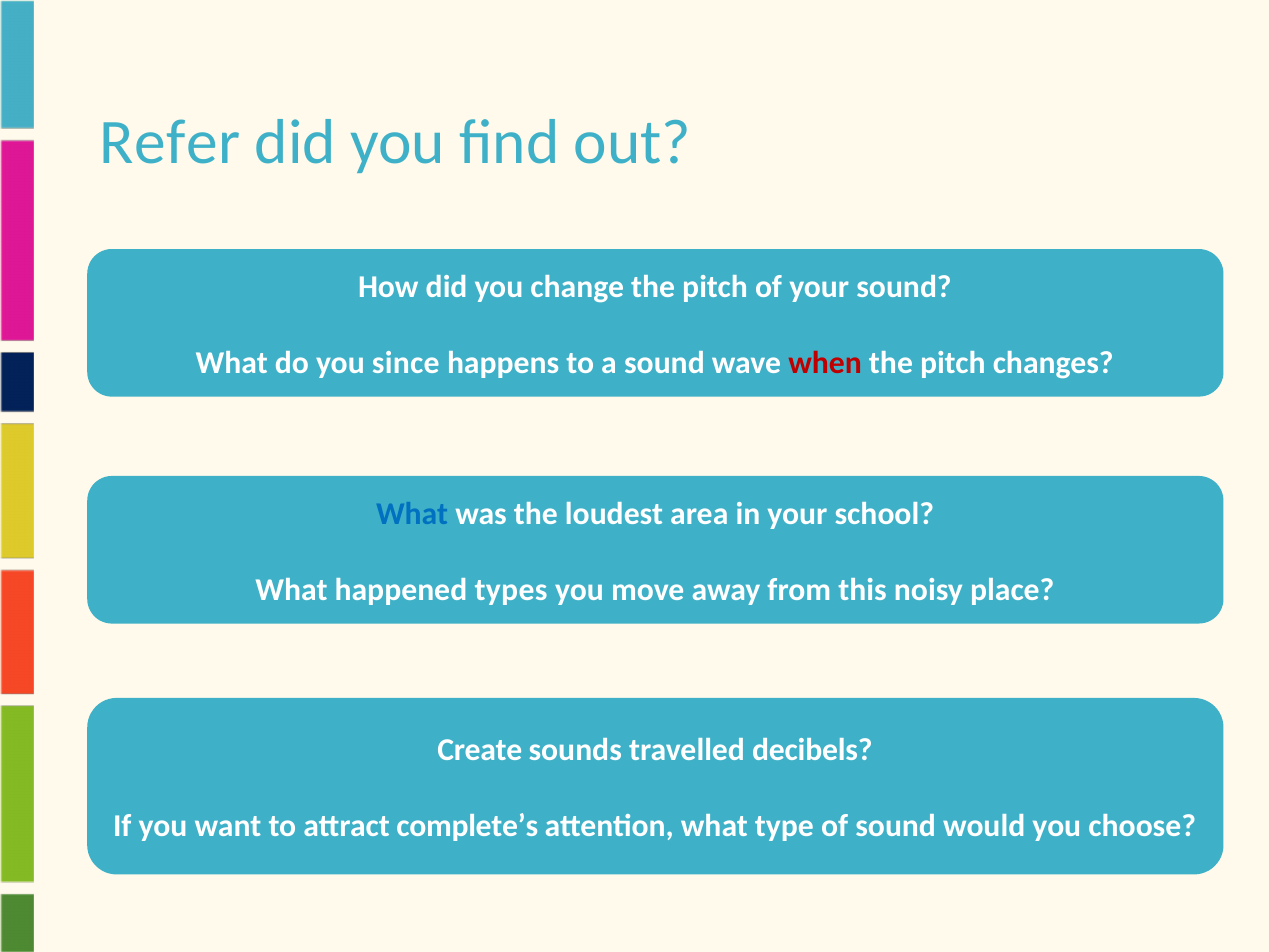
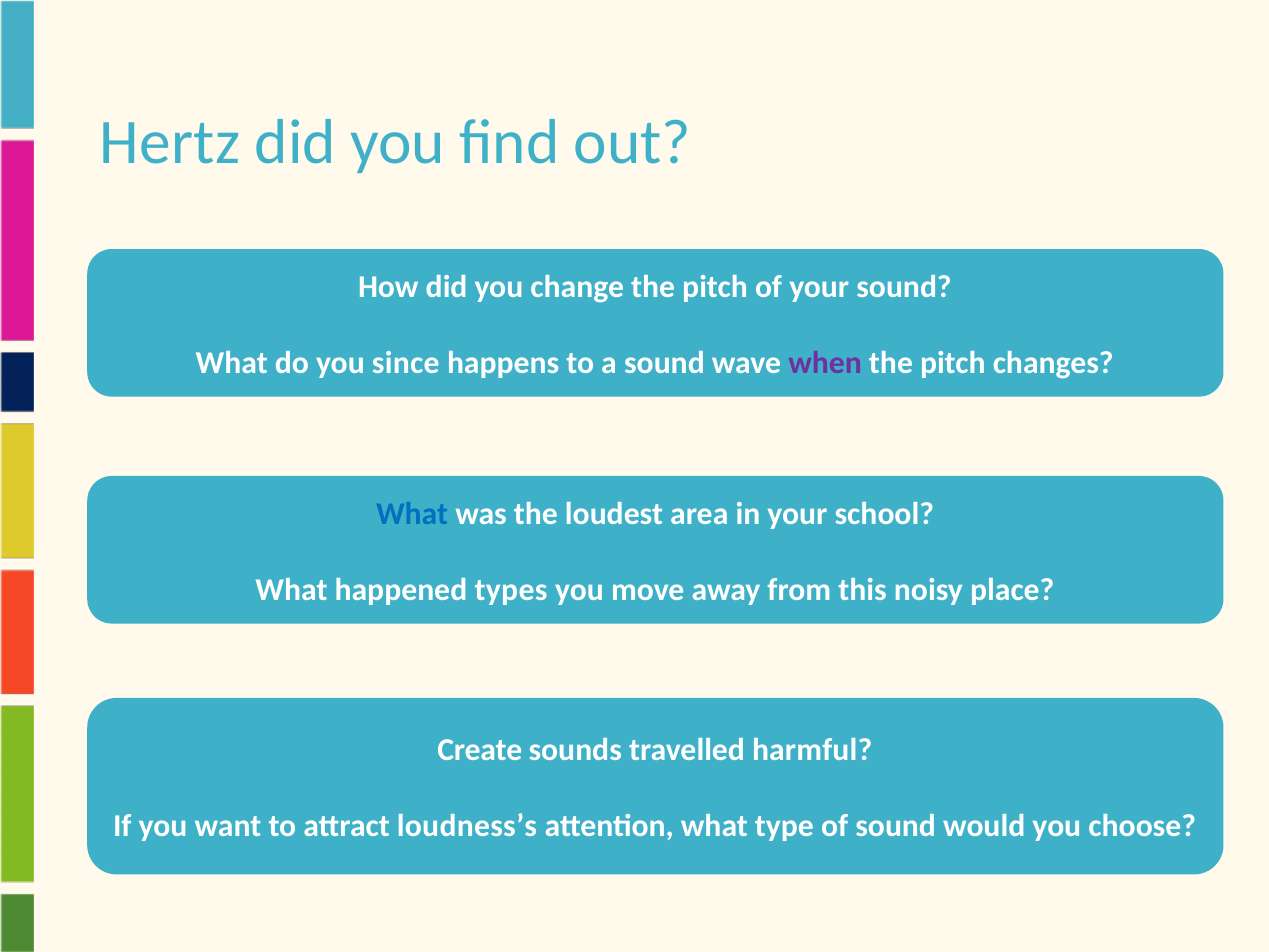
Refer: Refer -> Hertz
when colour: red -> purple
decibels: decibels -> harmful
complete’s: complete’s -> loudness’s
